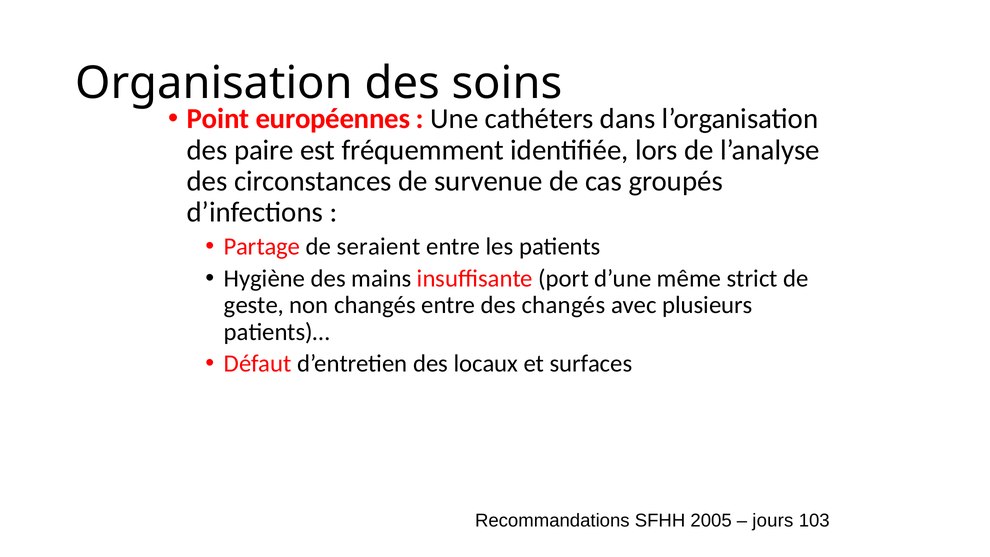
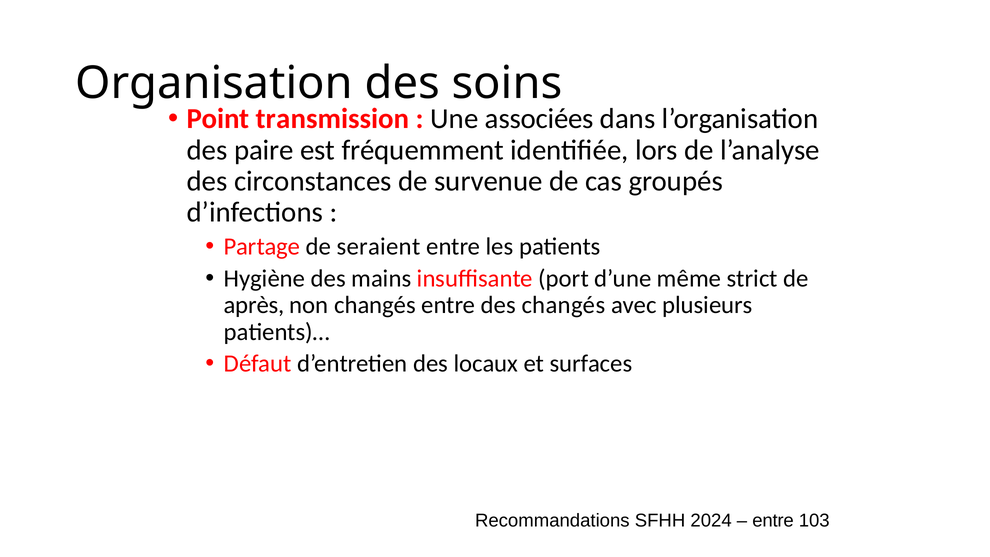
européennes: européennes -> transmission
cathéters: cathéters -> associées
geste: geste -> après
2005: 2005 -> 2024
jours at (773, 521): jours -> entre
